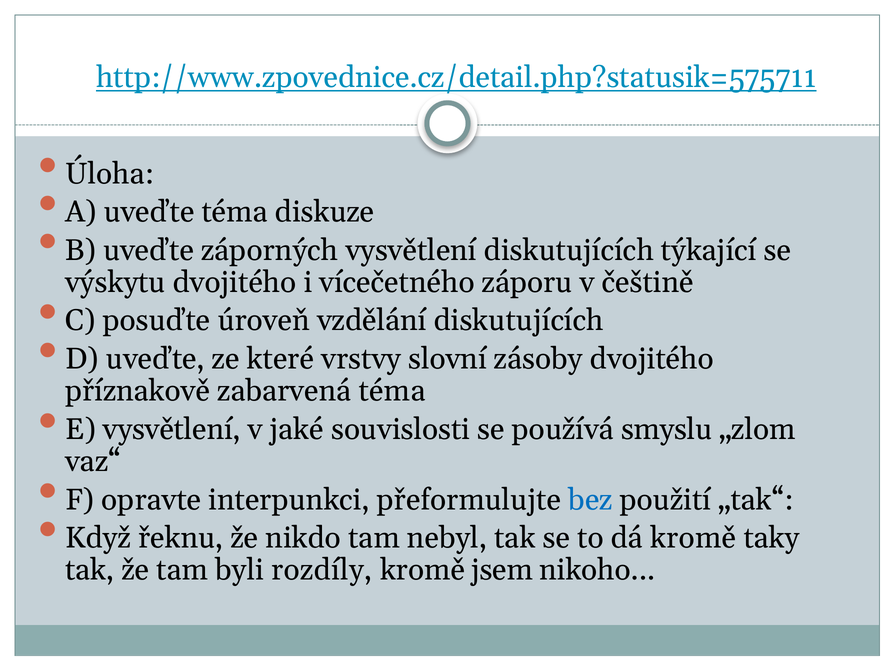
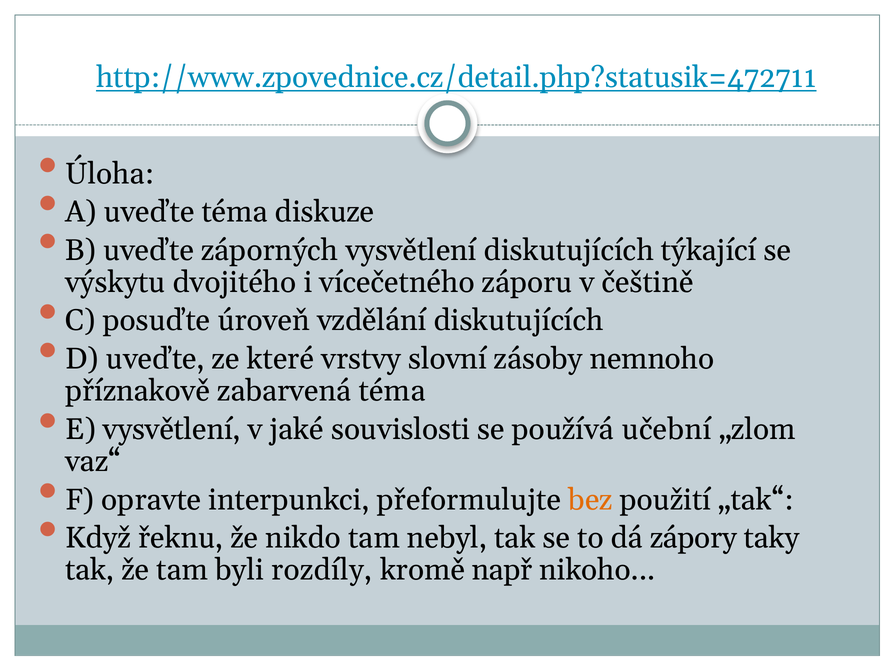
http://www.zpovednice.cz/detail.php?statusik=575711: http://www.zpovednice.cz/detail.php?statusik=575711 -> http://www.zpovednice.cz/detail.php?statusik=472711
zásoby dvojitého: dvojitého -> nemnoho
smyslu: smyslu -> učební
bez colour: blue -> orange
dá kromě: kromě -> zápory
jsem: jsem -> např
